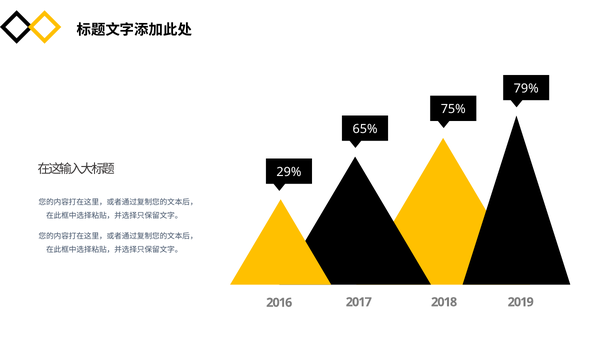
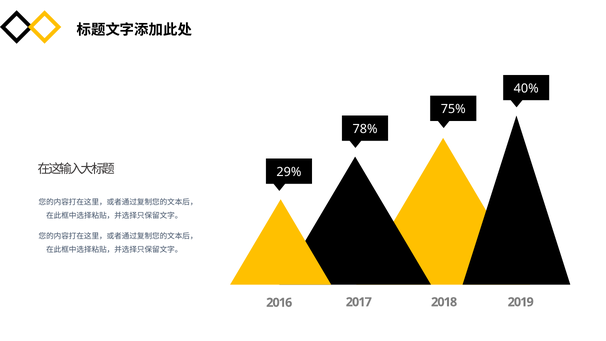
79%: 79% -> 40%
65%: 65% -> 78%
